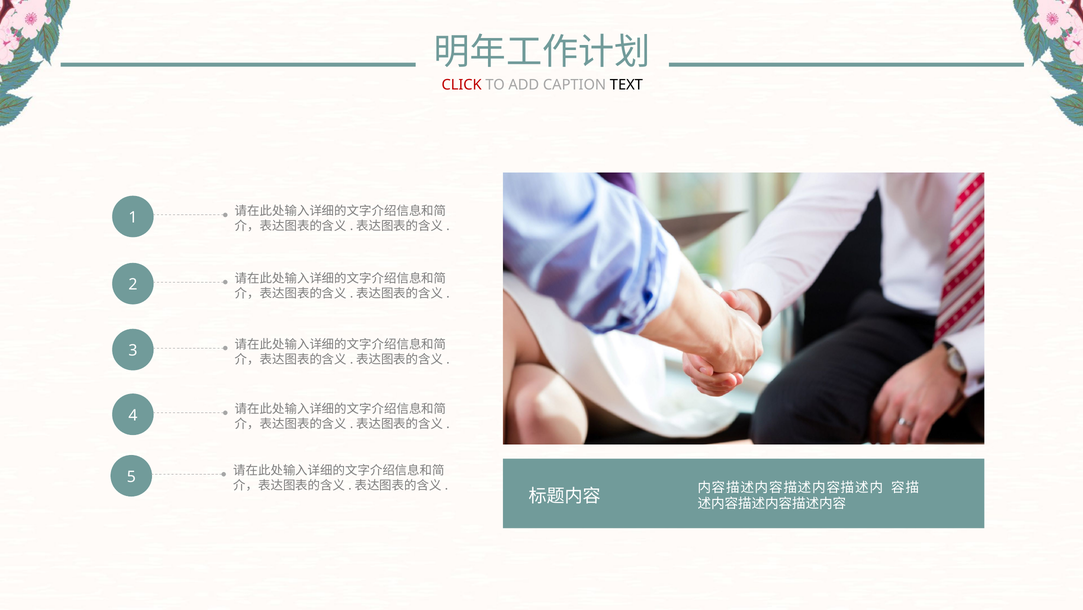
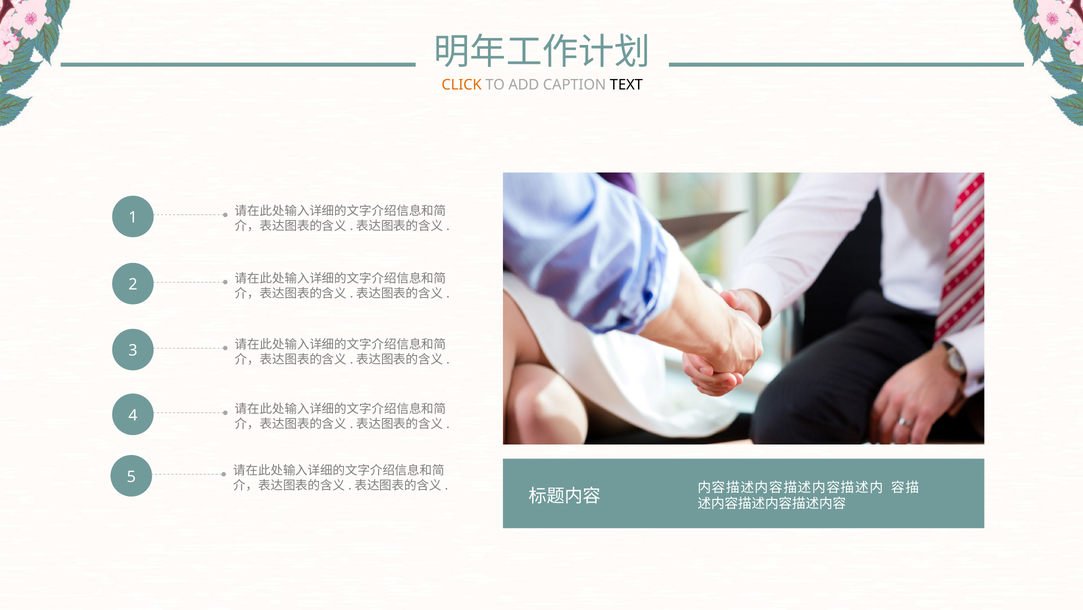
CLICK colour: red -> orange
